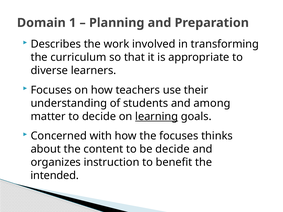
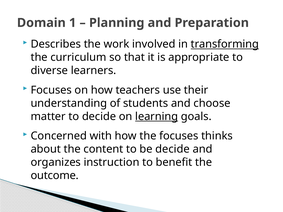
transforming underline: none -> present
among: among -> choose
intended: intended -> outcome
